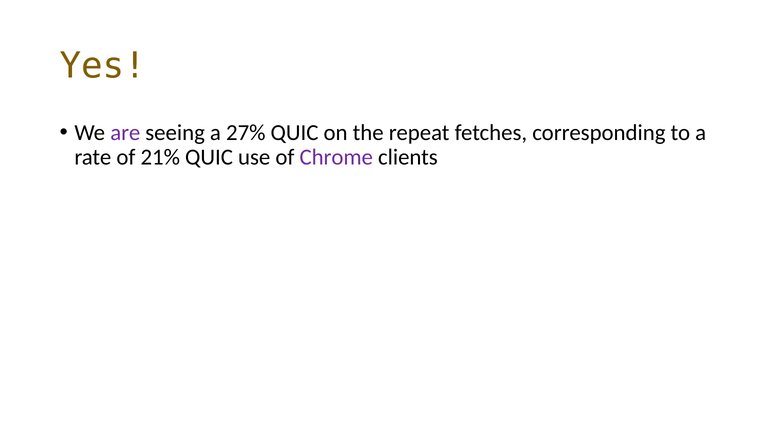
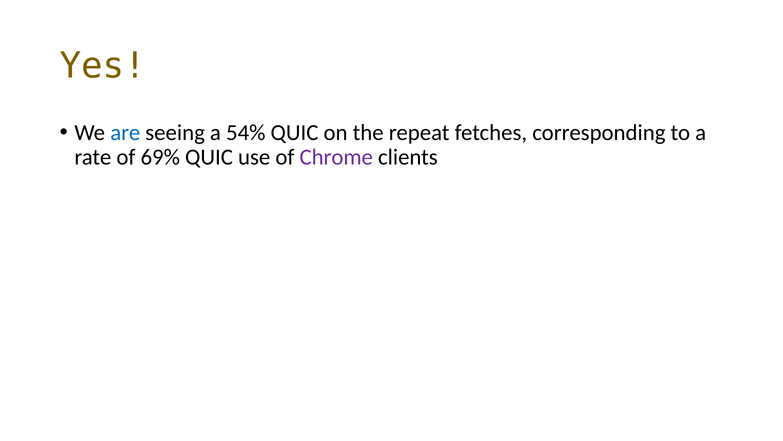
are colour: purple -> blue
27%: 27% -> 54%
21%: 21% -> 69%
